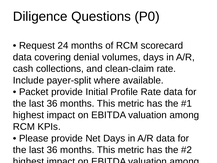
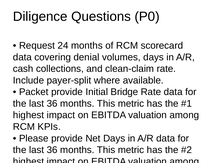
Profile: Profile -> Bridge
